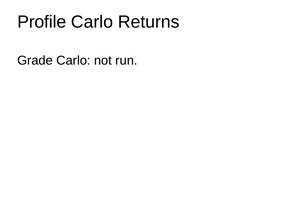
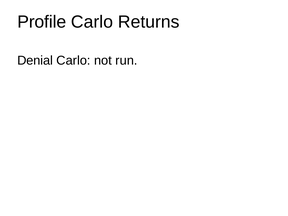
Grade: Grade -> Denial
